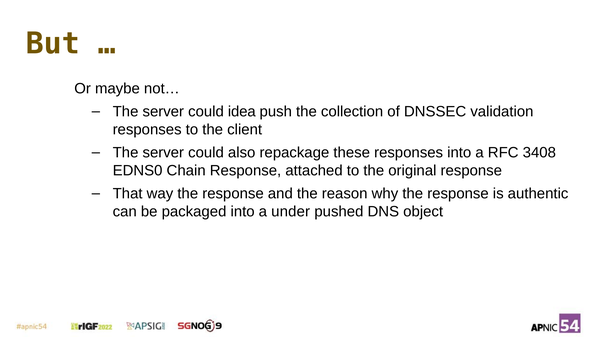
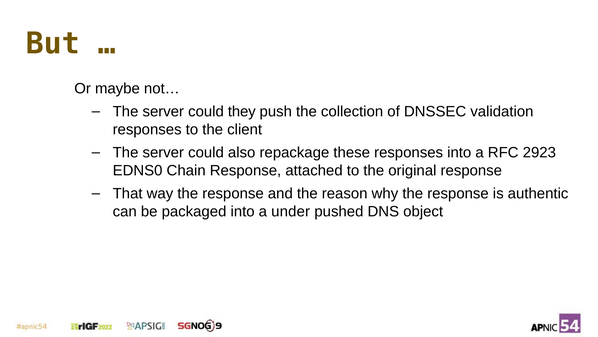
idea: idea -> they
3408: 3408 -> 2923
